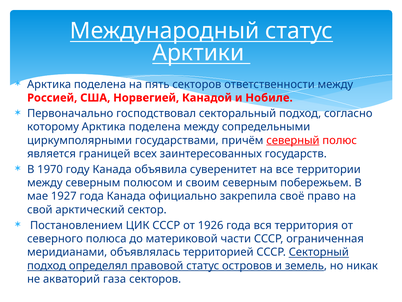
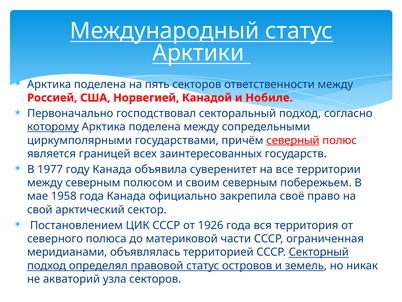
которому underline: none -> present
1970: 1970 -> 1977
1927: 1927 -> 1958
газа: газа -> узла
